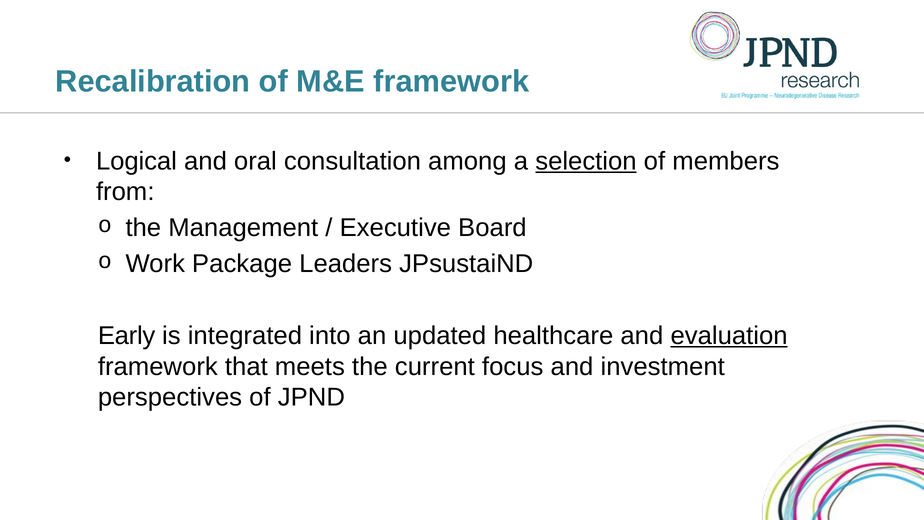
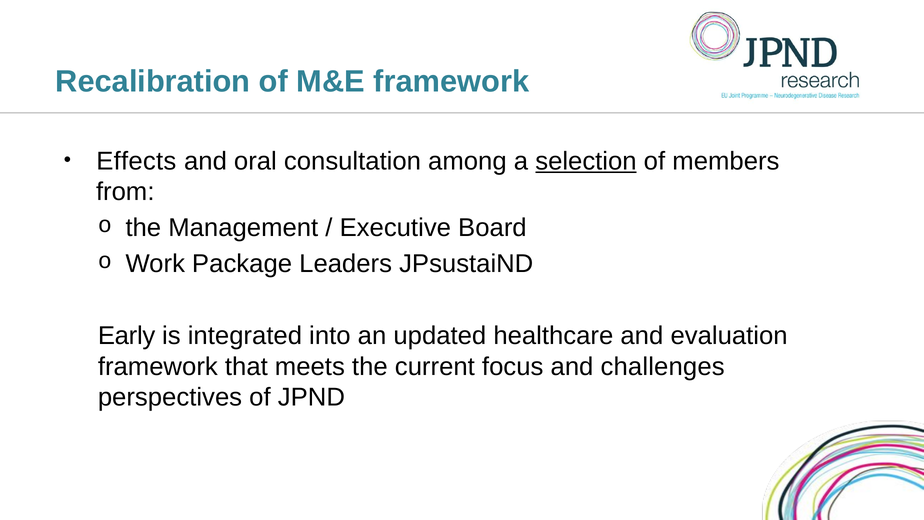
Logical: Logical -> Effects
evaluation underline: present -> none
investment: investment -> challenges
